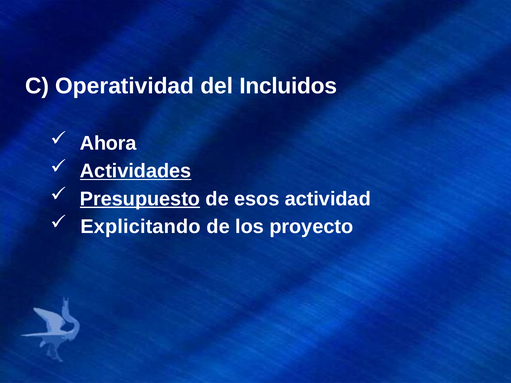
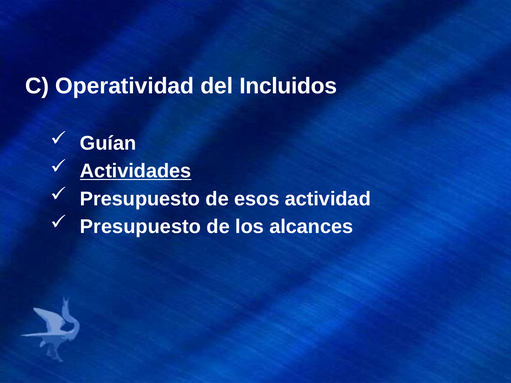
Ahora: Ahora -> Guían
Presupuesto at (140, 199) underline: present -> none
Explicitando at (140, 227): Explicitando -> Presupuesto
proyecto: proyecto -> alcances
